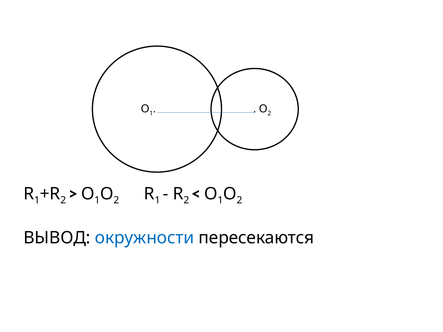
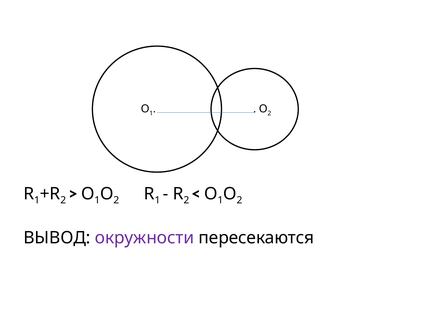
окружности colour: blue -> purple
